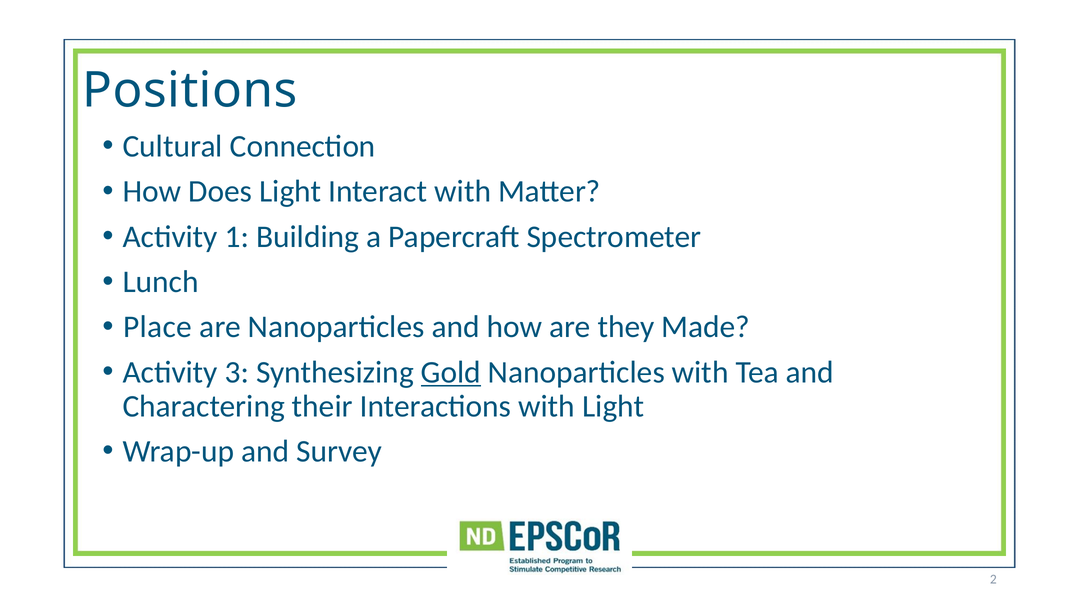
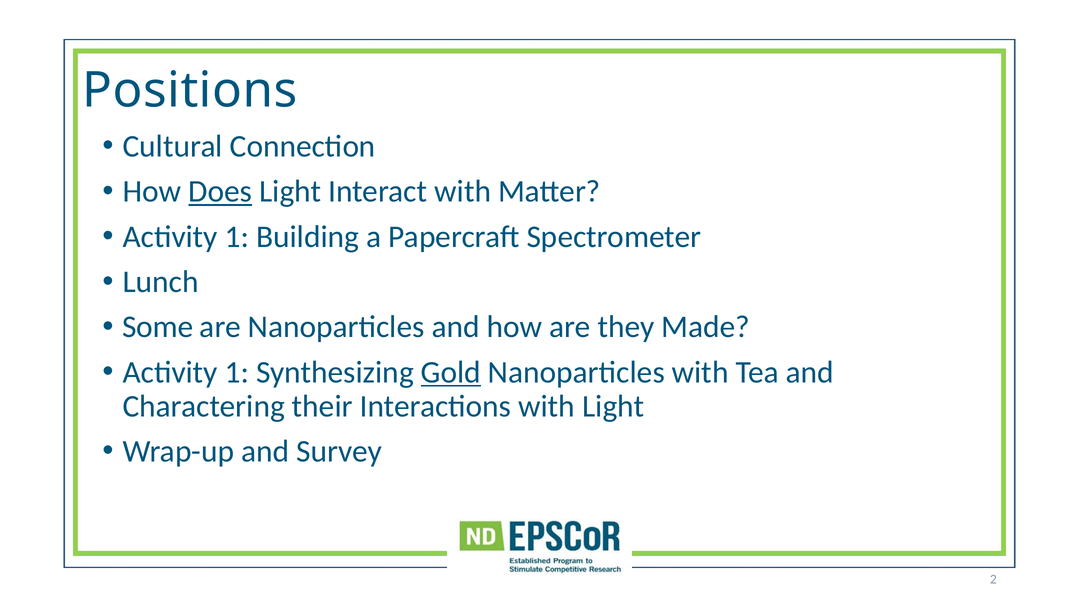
Does underline: none -> present
Place: Place -> Some
3 at (237, 372): 3 -> 1
